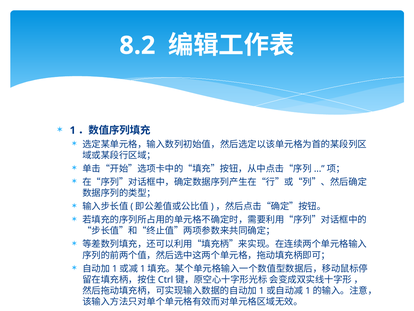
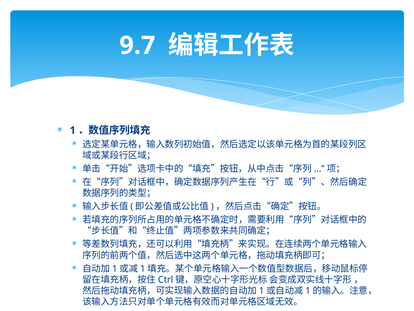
8.2: 8.2 -> 9.7
